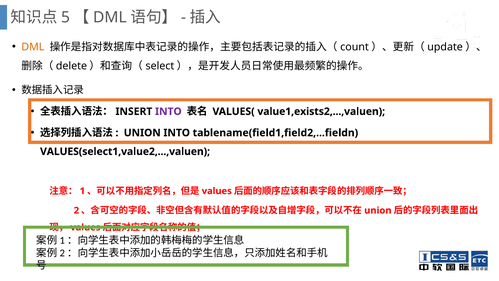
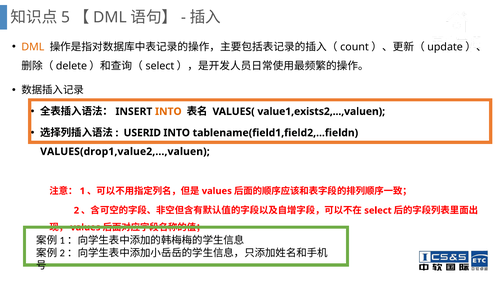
INTO at (168, 111) colour: purple -> orange
UNION at (142, 133): UNION -> USERID
VALUES(select1,value2,...,valuen: VALUES(select1,value2,...,valuen -> VALUES(drop1,value2,...,valuen
union at (378, 210): union -> select
